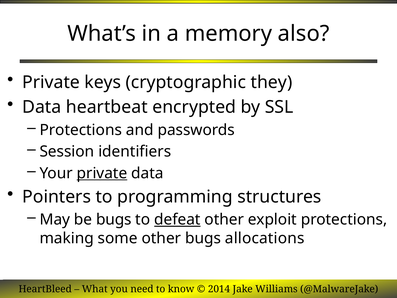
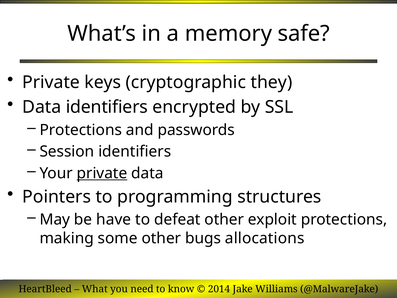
also: also -> safe
Data heartbeat: heartbeat -> identifiers
be bugs: bugs -> have
defeat underline: present -> none
